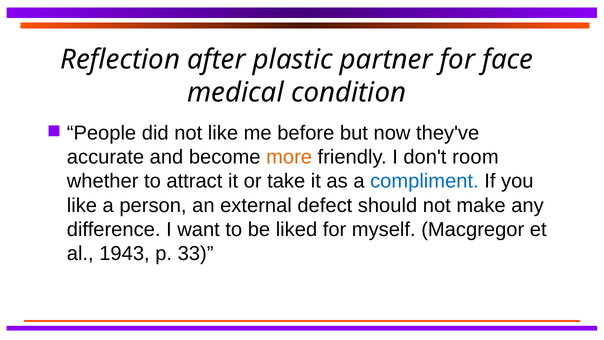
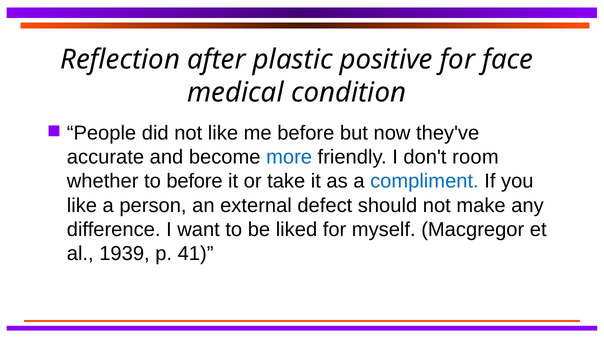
partner: partner -> positive
more colour: orange -> blue
to attract: attract -> before
1943: 1943 -> 1939
33: 33 -> 41
